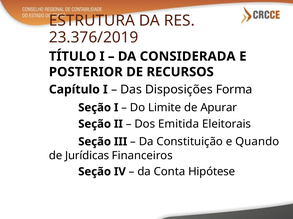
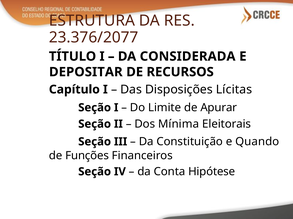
23.376/2019: 23.376/2019 -> 23.376/2077
POSTERIOR: POSTERIOR -> DEPOSITAR
Forma: Forma -> Lícitas
Emitida: Emitida -> Mínima
Jurídicas: Jurídicas -> Funções
